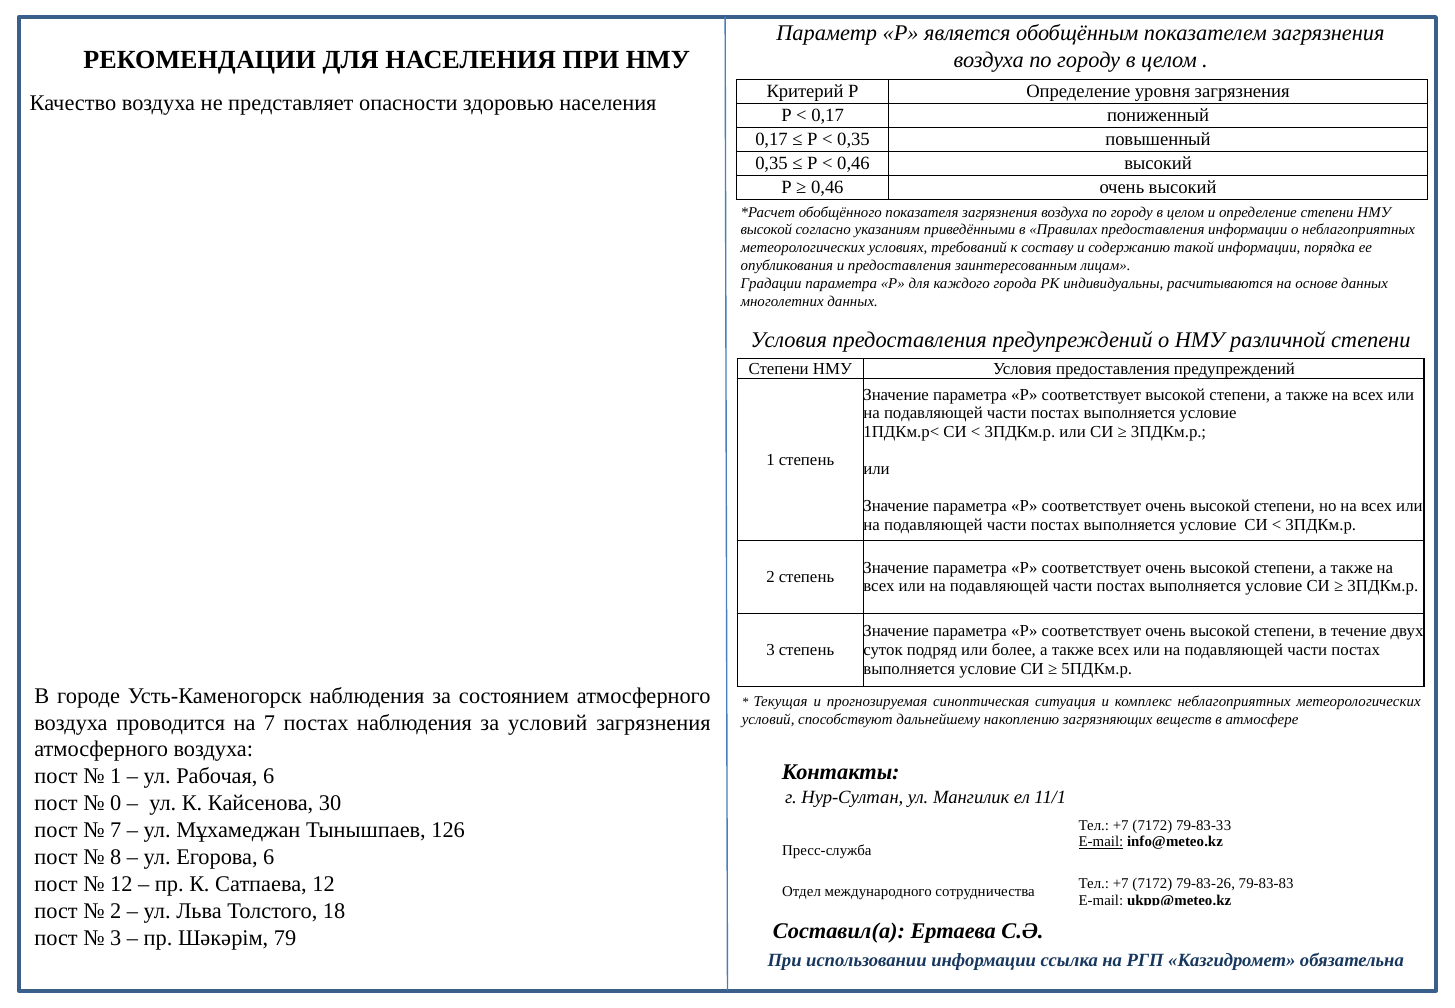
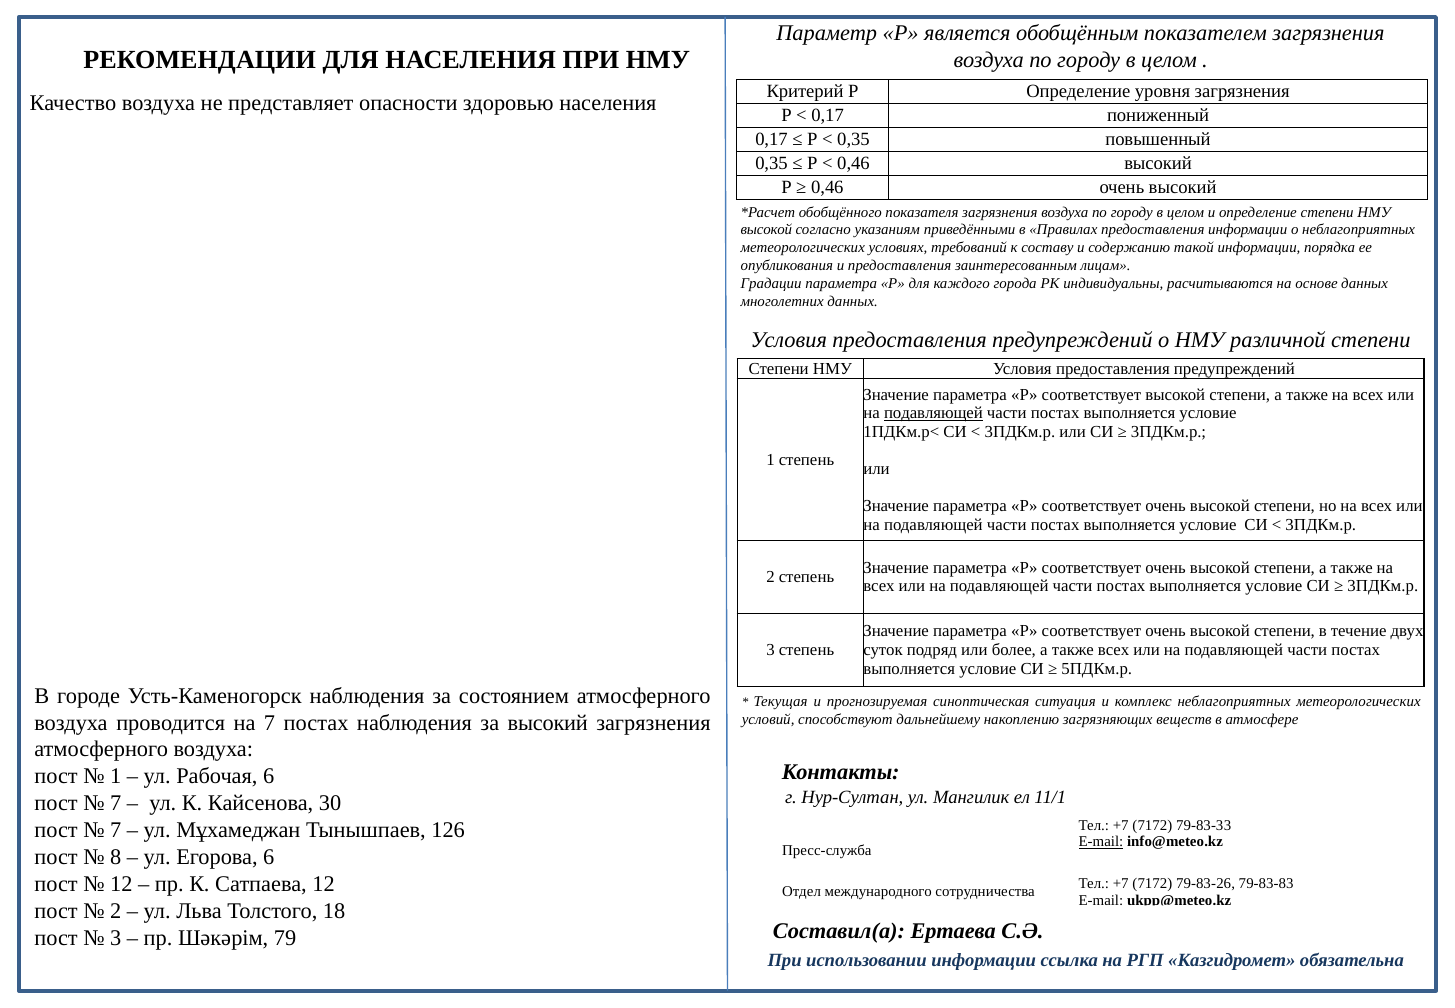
подавляющей at (933, 413) underline: none -> present
за условий: условий -> высокий
0 at (116, 803): 0 -> 7
